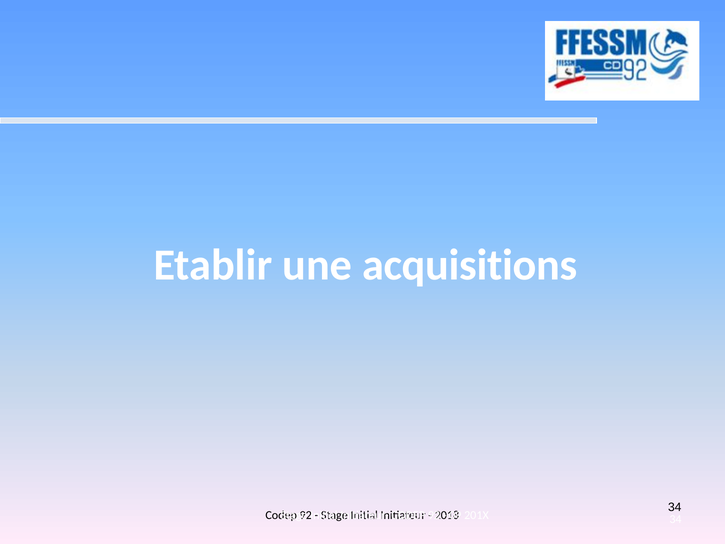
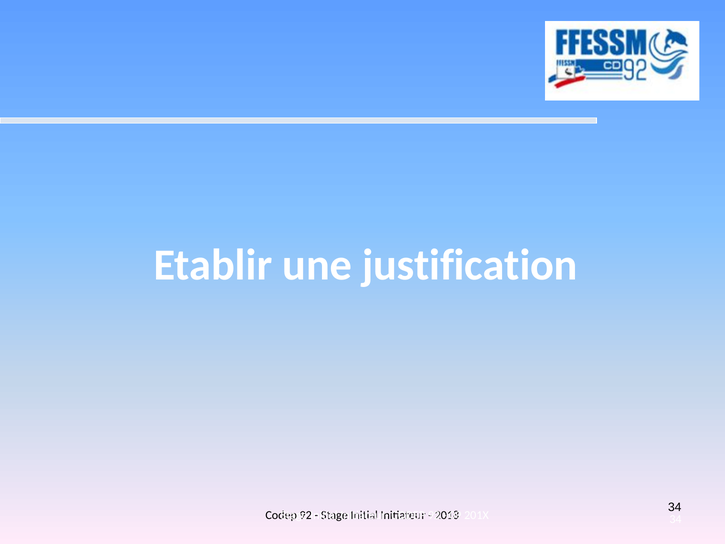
acquisitions: acquisitions -> justification
